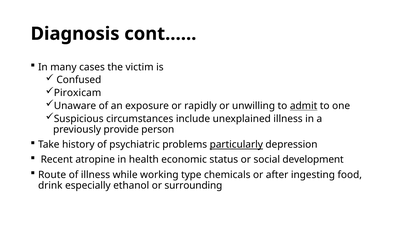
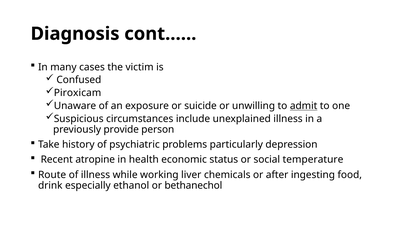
rapidly: rapidly -> suicide
particularly underline: present -> none
development: development -> temperature
type: type -> liver
surrounding: surrounding -> bethanechol
